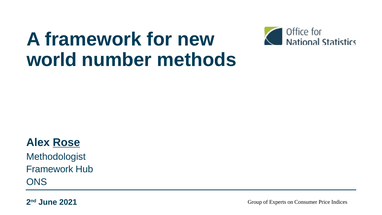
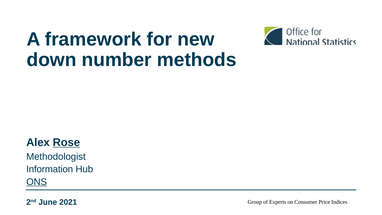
world: world -> down
Framework at (50, 169): Framework -> Information
ONS underline: none -> present
